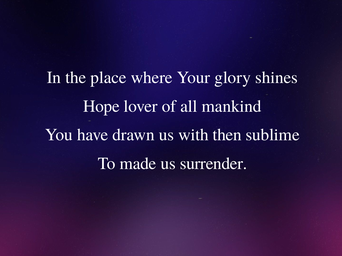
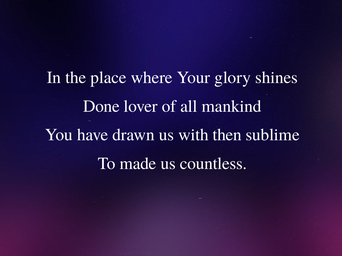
Hope: Hope -> Done
surrender: surrender -> countless
